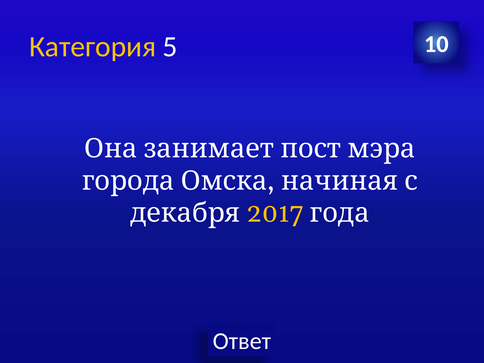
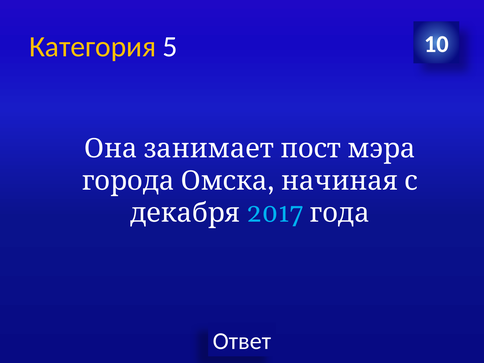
2017 colour: yellow -> light blue
